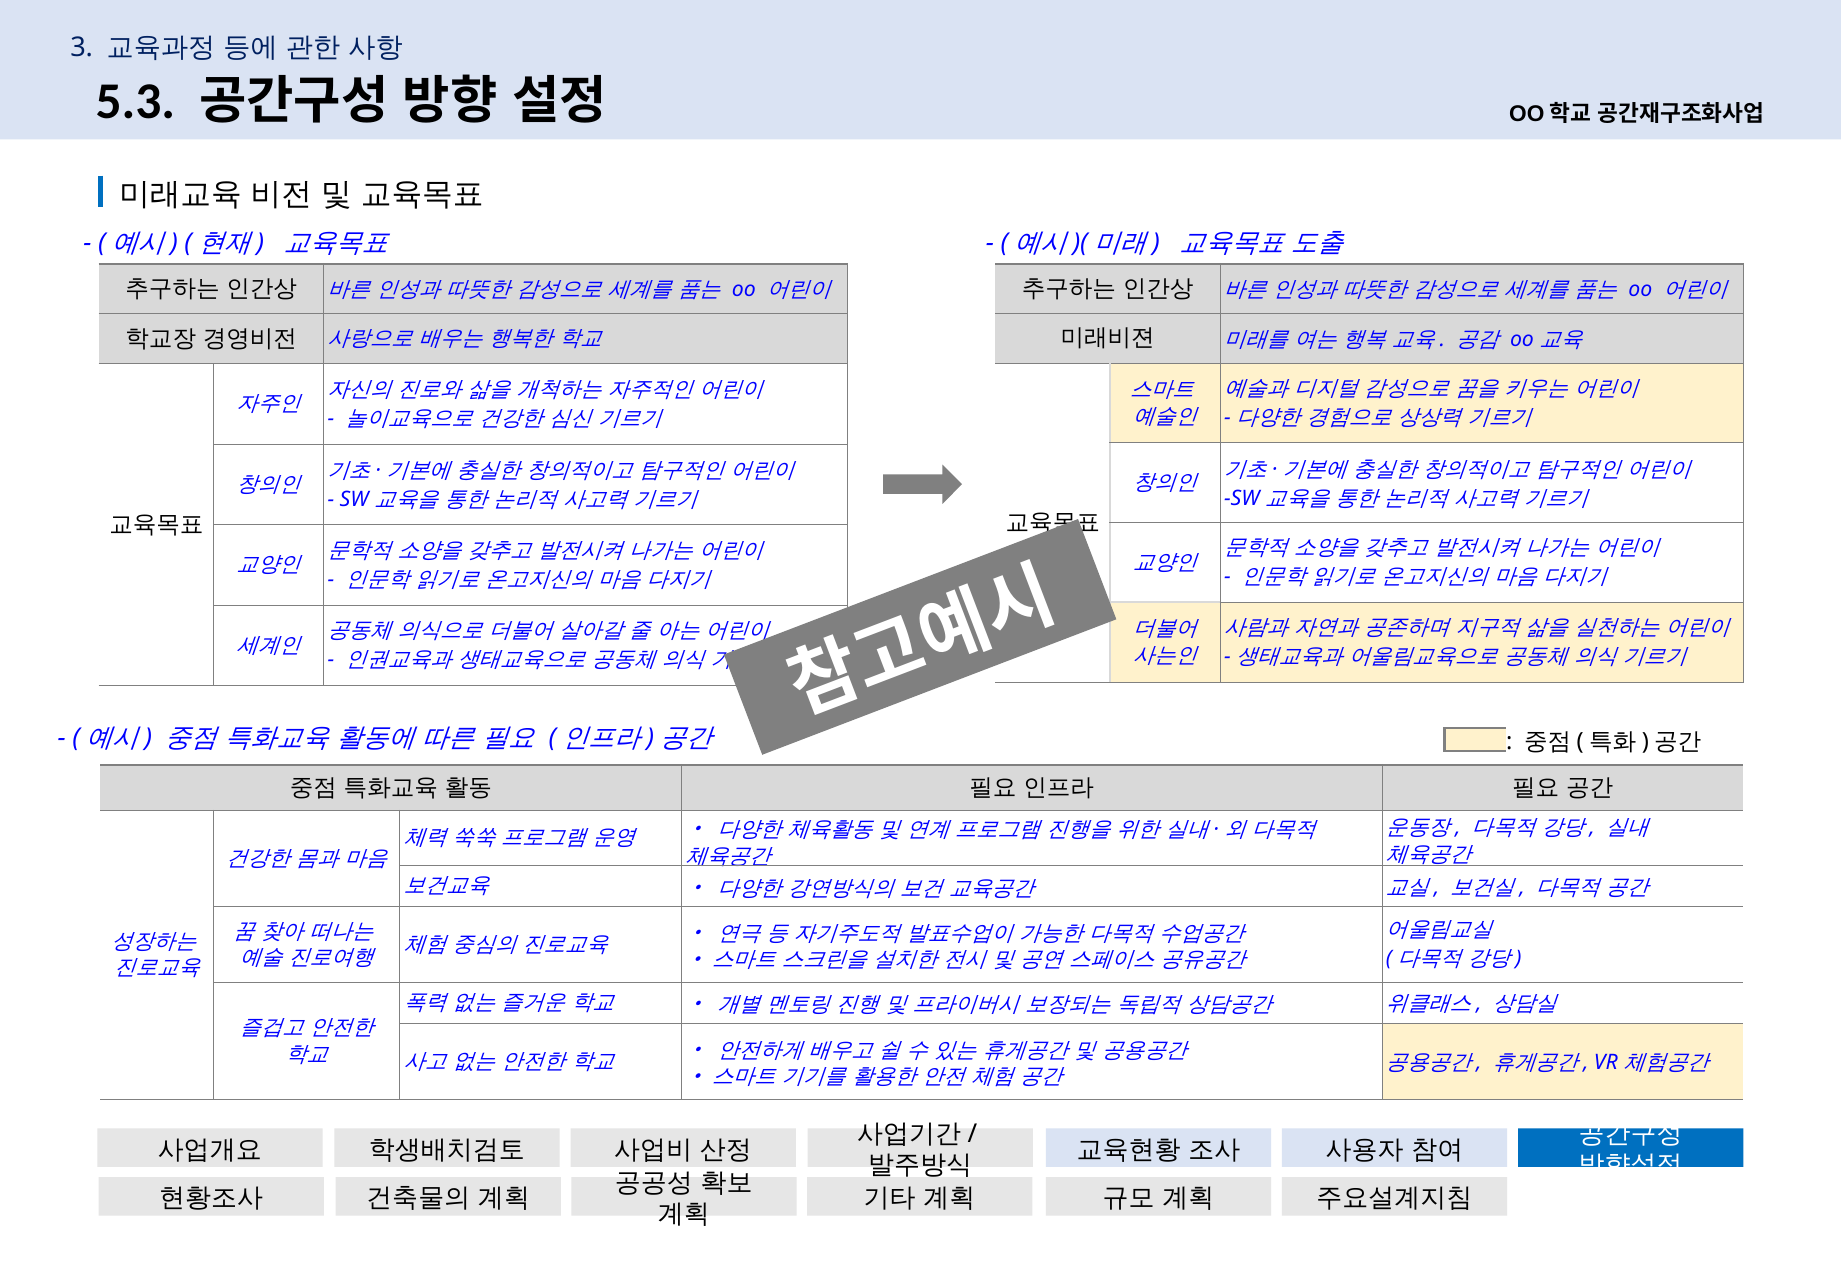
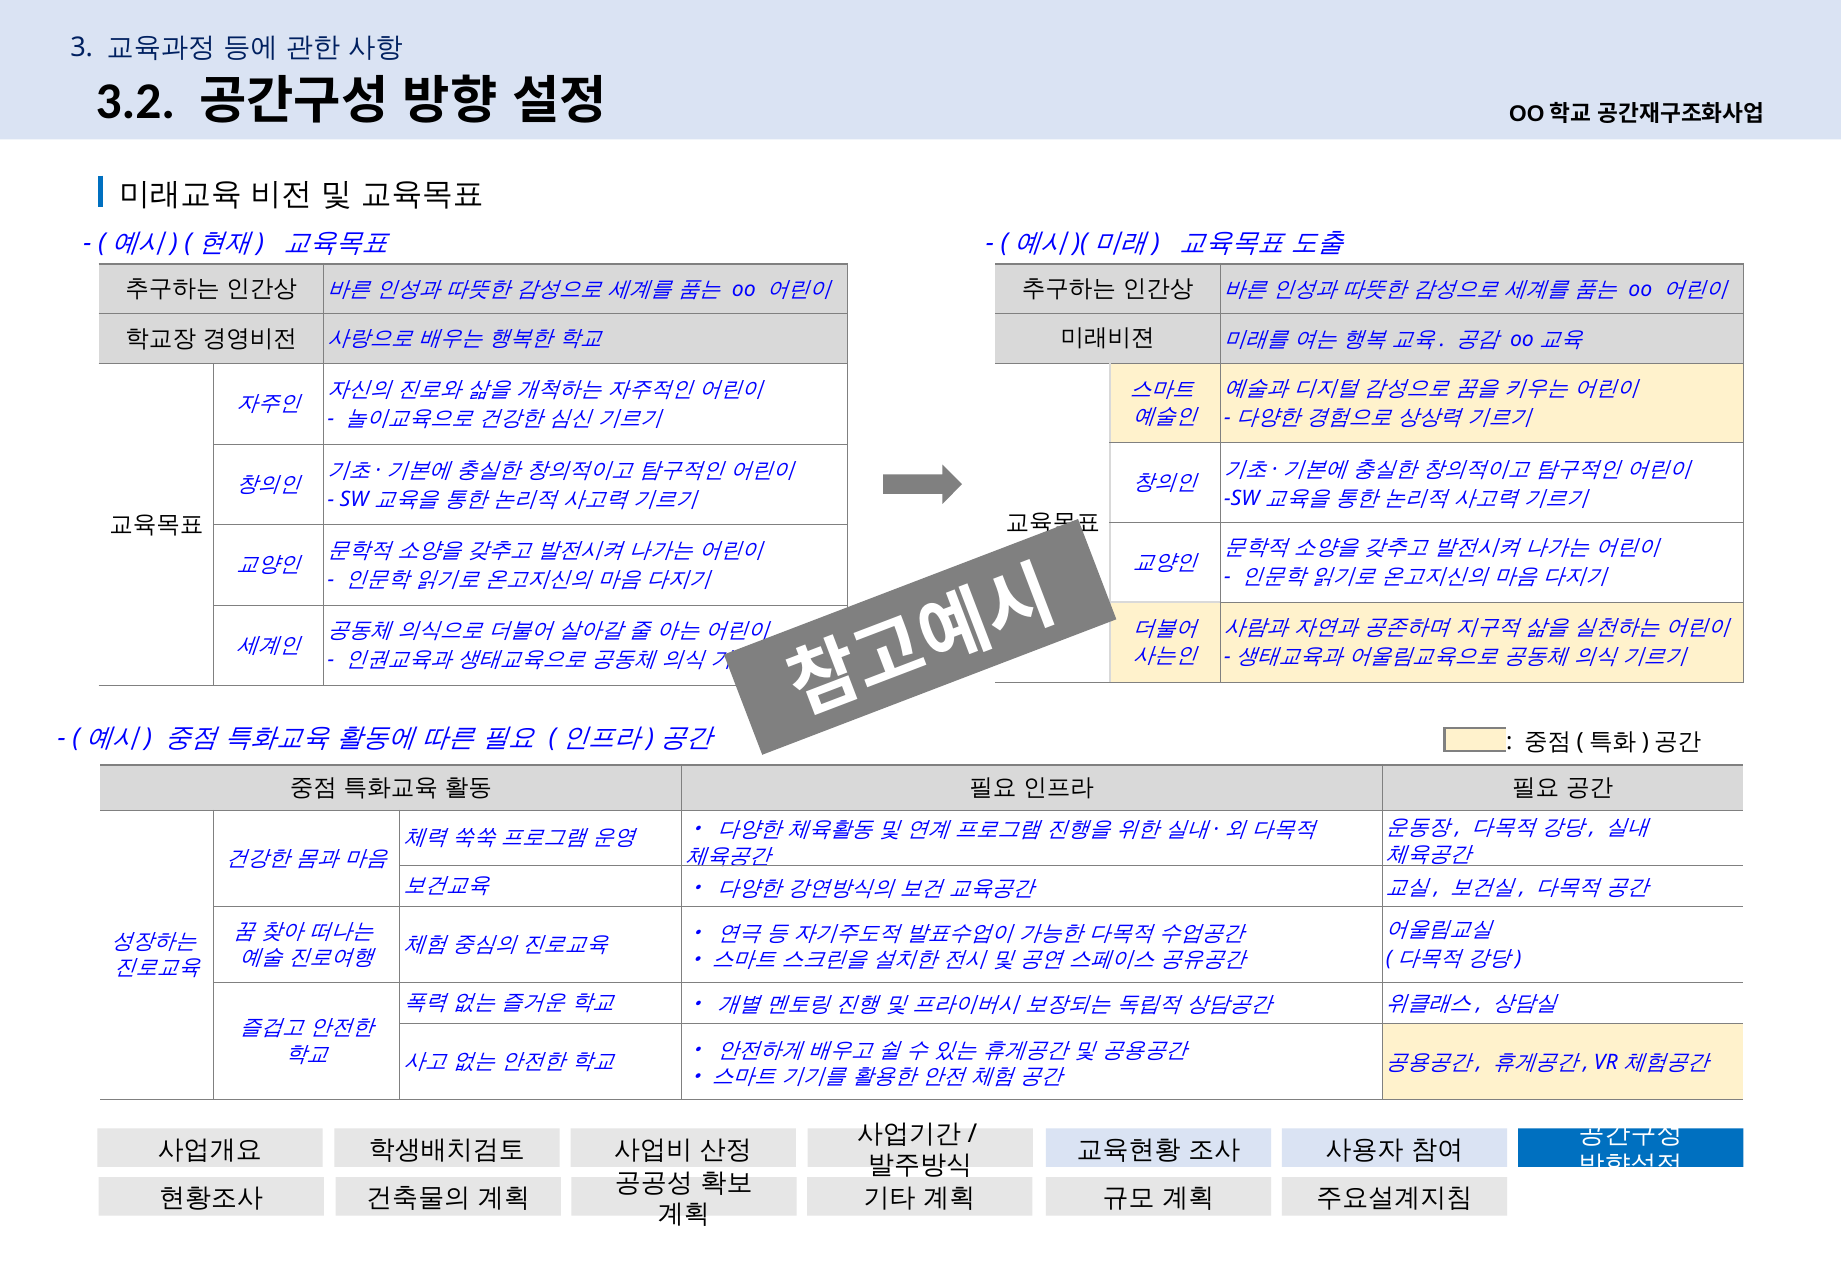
5.3: 5.3 -> 3.2
